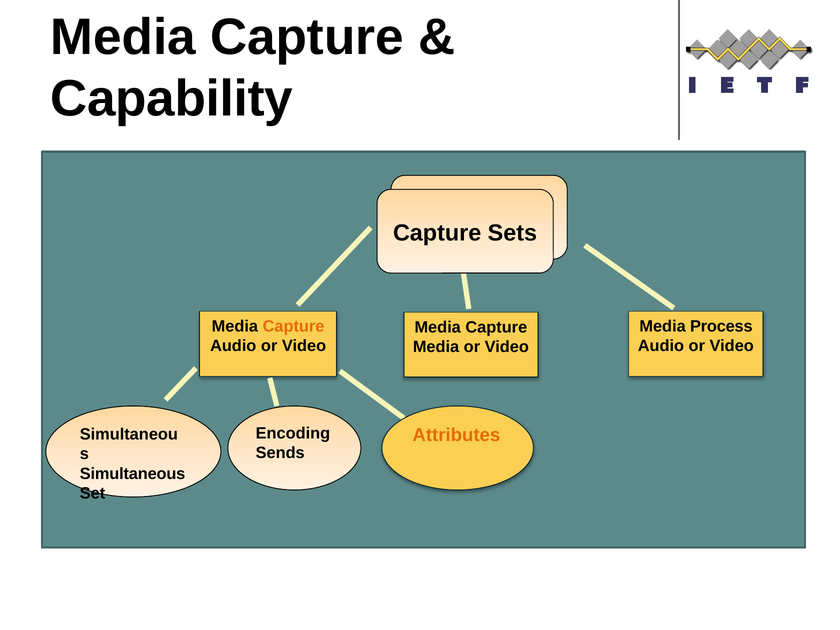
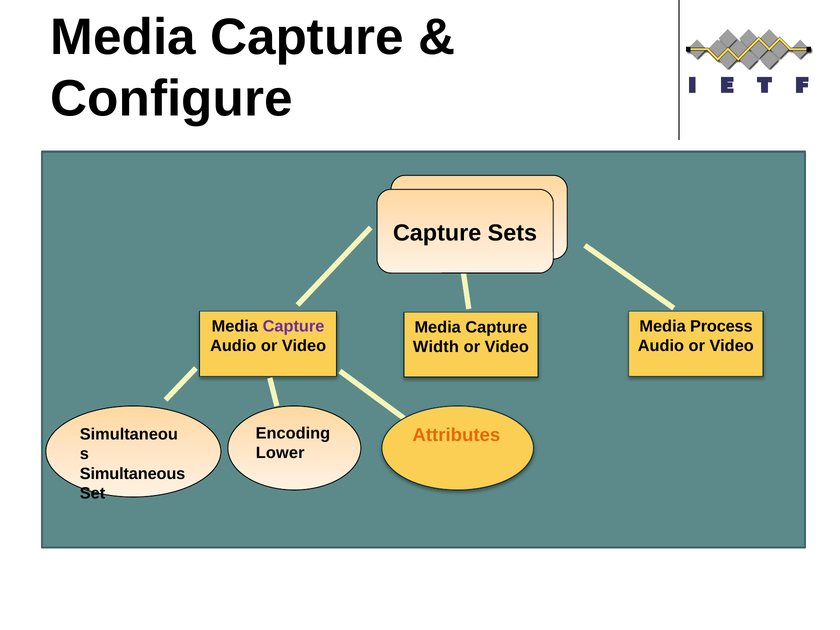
Capability: Capability -> Configure
Capture at (294, 326) colour: orange -> purple
Media at (436, 347): Media -> Width
Sends: Sends -> Lower
